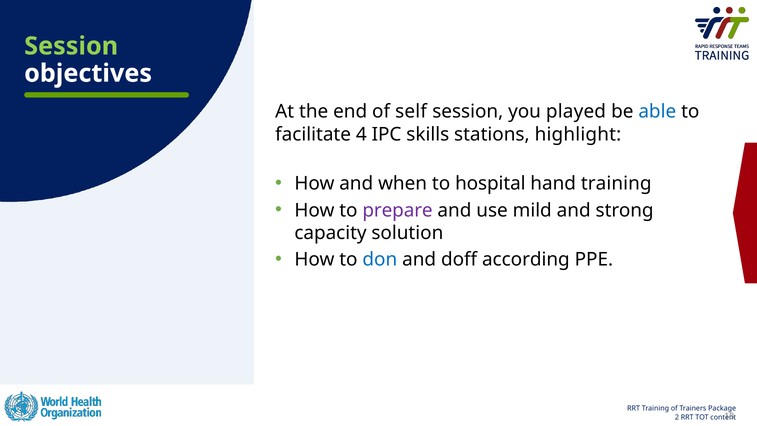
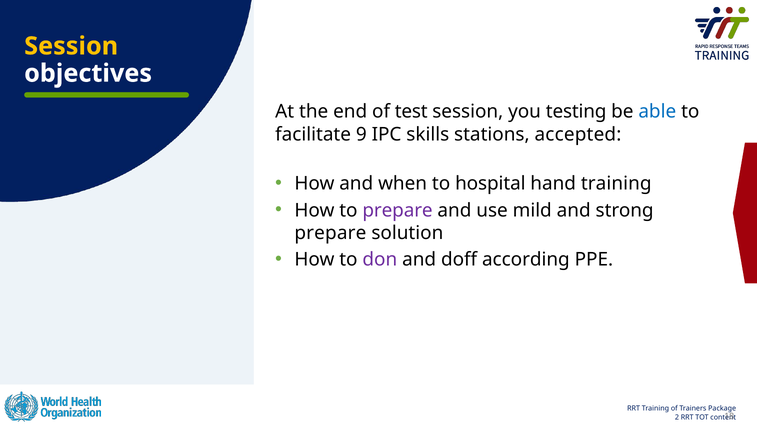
Session at (71, 46) colour: light green -> yellow
self: self -> test
played: played -> testing
4: 4 -> 9
highlight: highlight -> accepted
capacity at (331, 233): capacity -> prepare
don colour: blue -> purple
